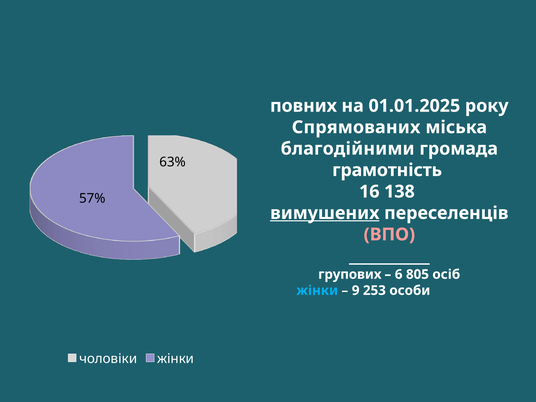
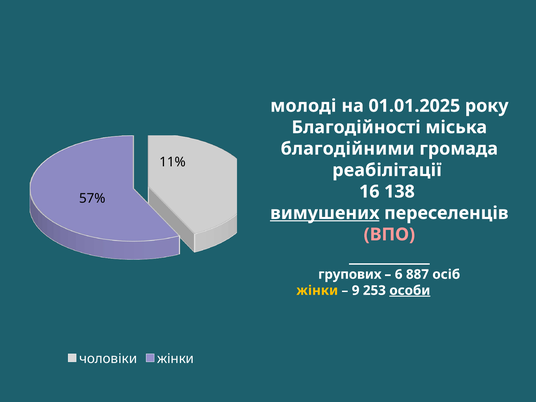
повних: повних -> молоді
Спрямованих: Спрямованих -> Благодійності
63%: 63% -> 11%
грамотність: грамотність -> реабілітації
805: 805 -> 887
жінки at (317, 290) colour: light blue -> yellow
особи underline: none -> present
